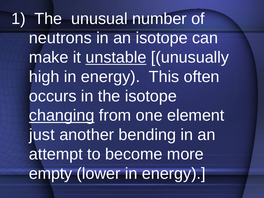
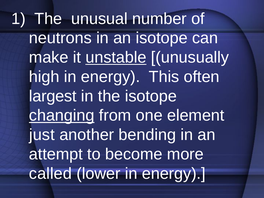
occurs: occurs -> largest
empty: empty -> called
